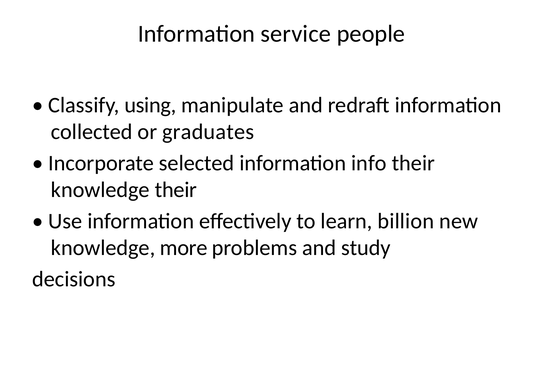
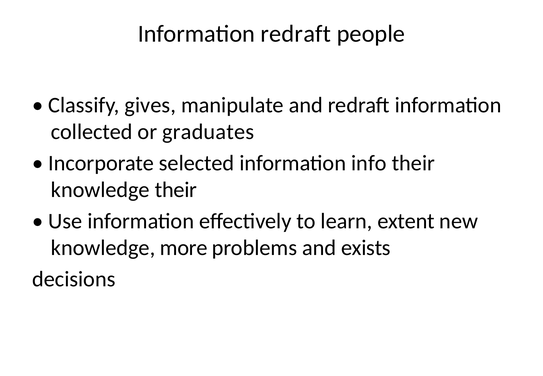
Information service: service -> redraft
using: using -> gives
billion: billion -> extent
study: study -> exists
